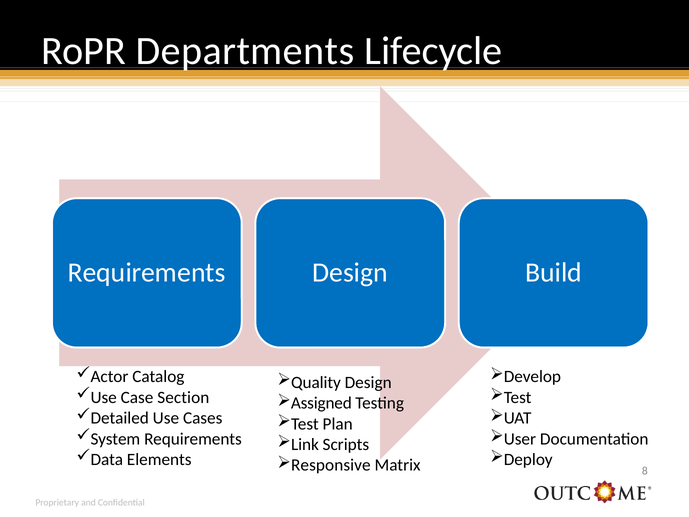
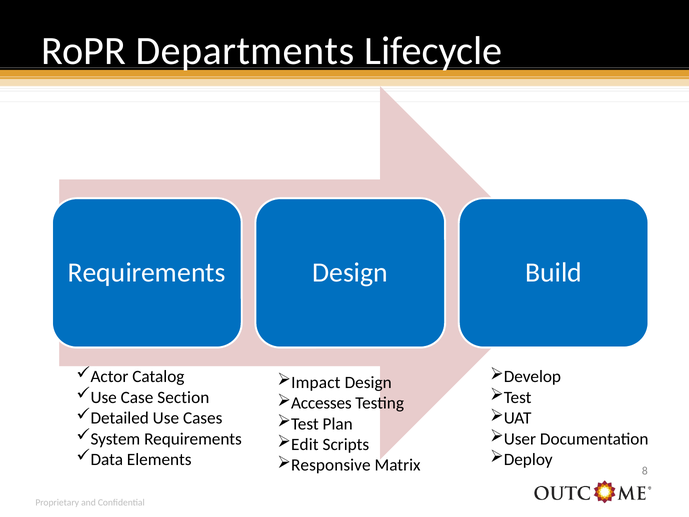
Quality: Quality -> Impact
Assigned: Assigned -> Accesses
Link: Link -> Edit
